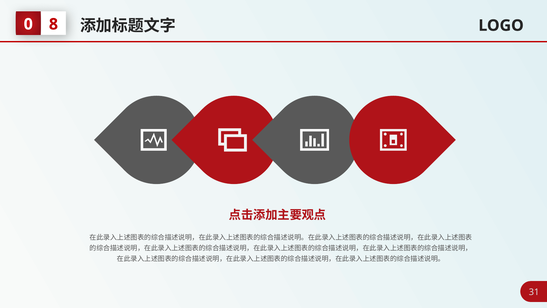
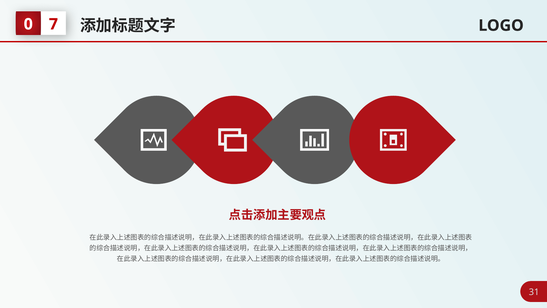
8: 8 -> 7
